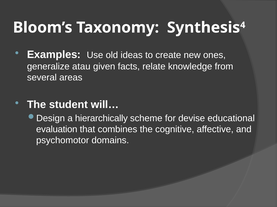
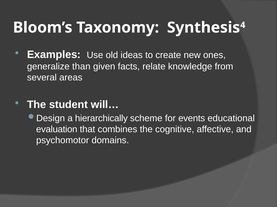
atau: atau -> than
devise: devise -> events
